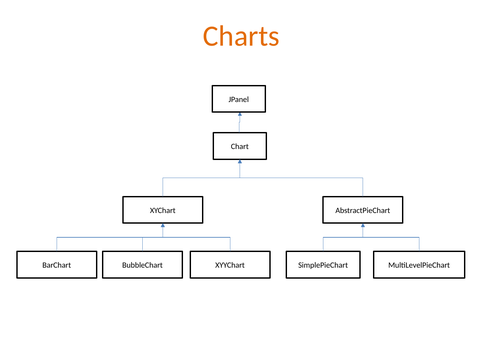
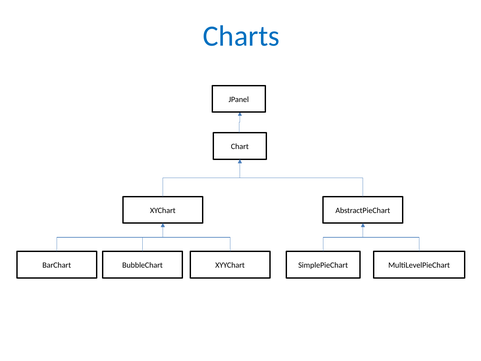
Charts colour: orange -> blue
